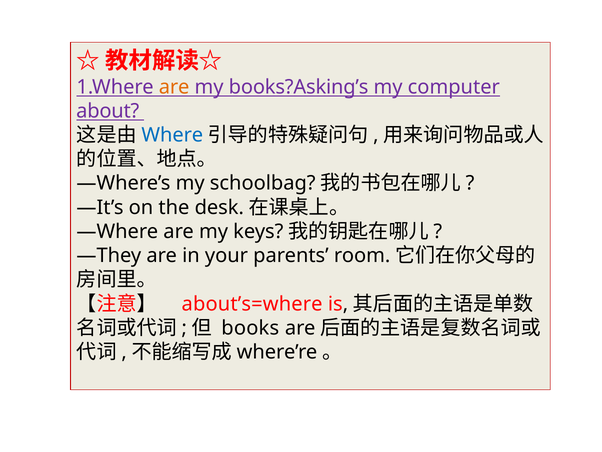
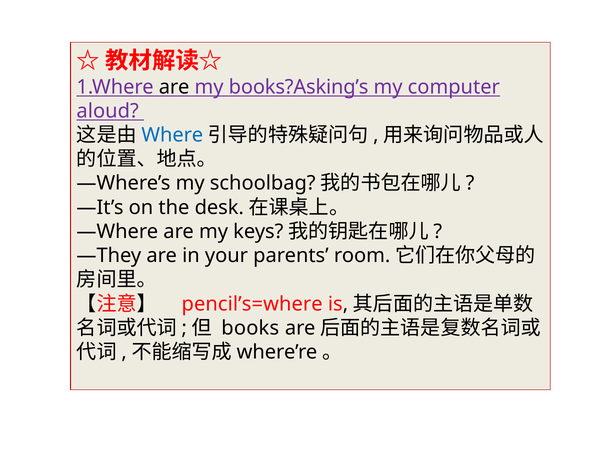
are at (174, 87) colour: orange -> black
about: about -> aloud
about’s=where: about’s=where -> pencil’s=where
